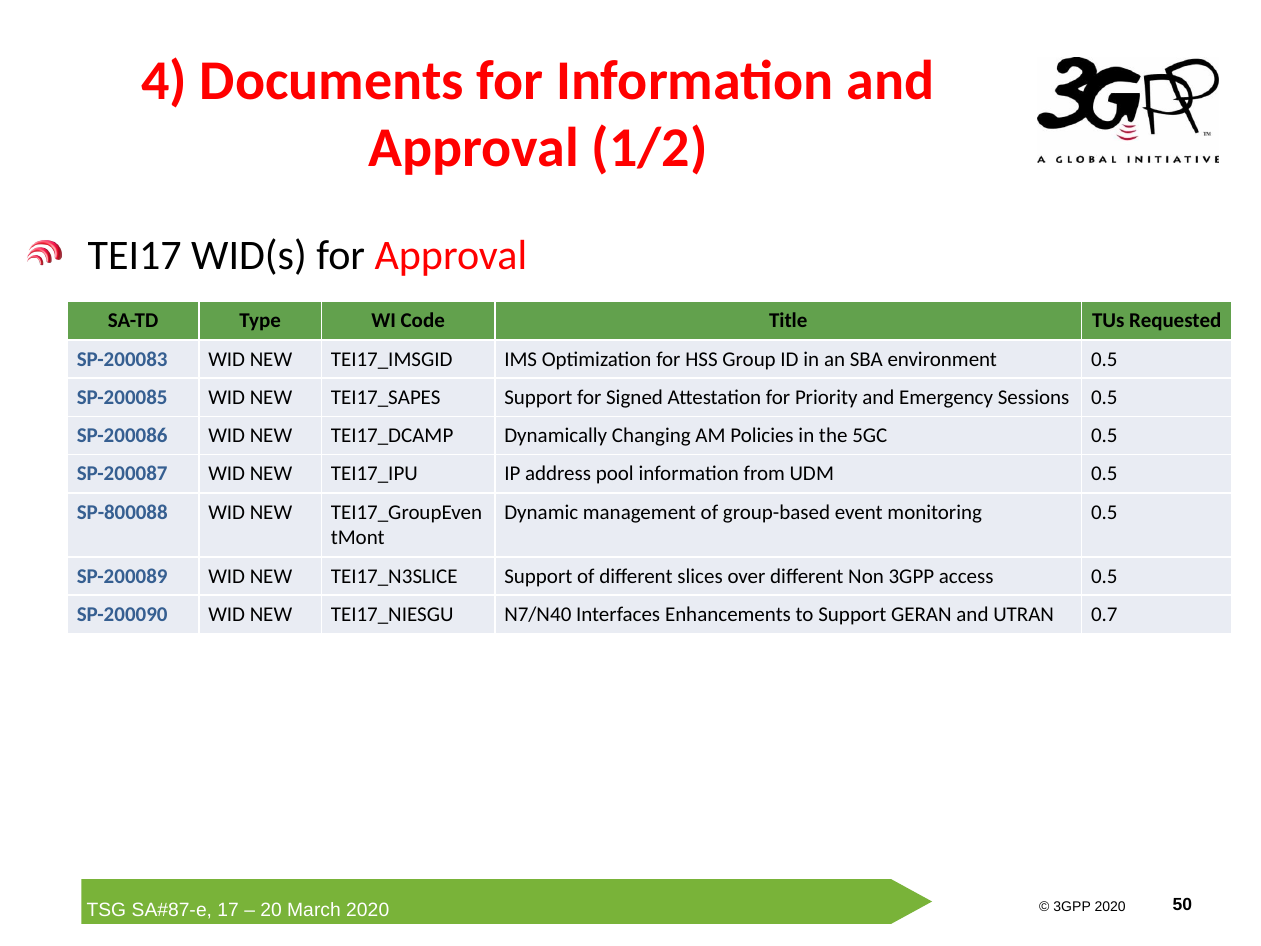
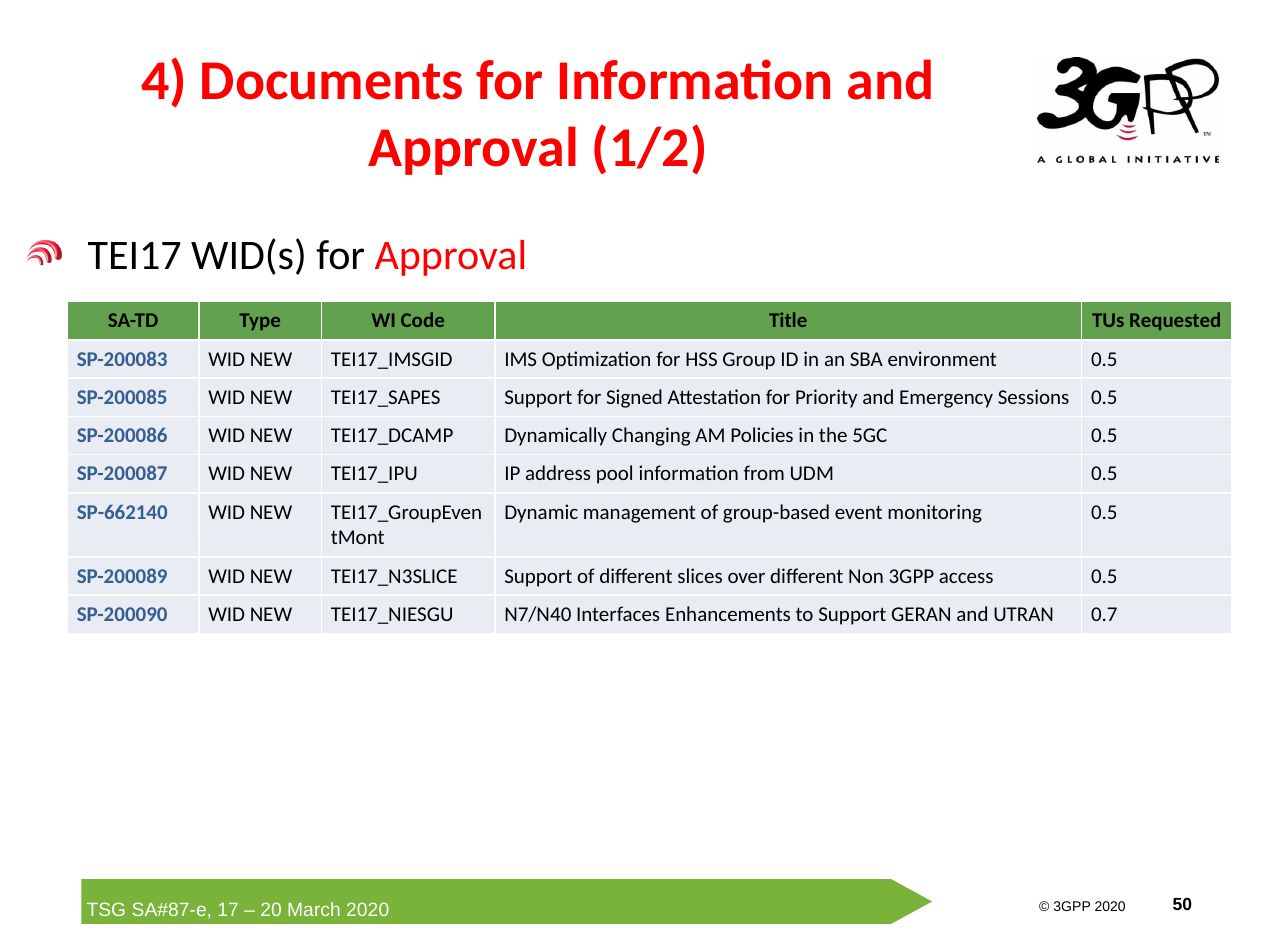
SP-800088: SP-800088 -> SP-662140
